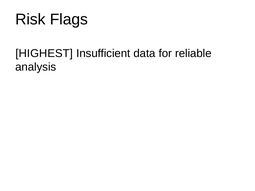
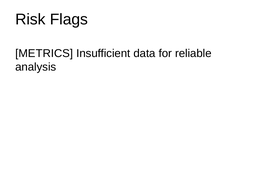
HIGHEST: HIGHEST -> METRICS
